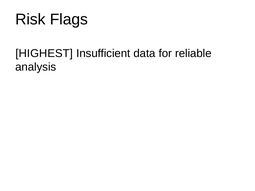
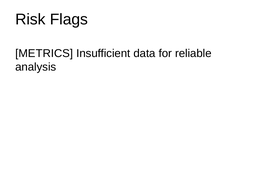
HIGHEST: HIGHEST -> METRICS
